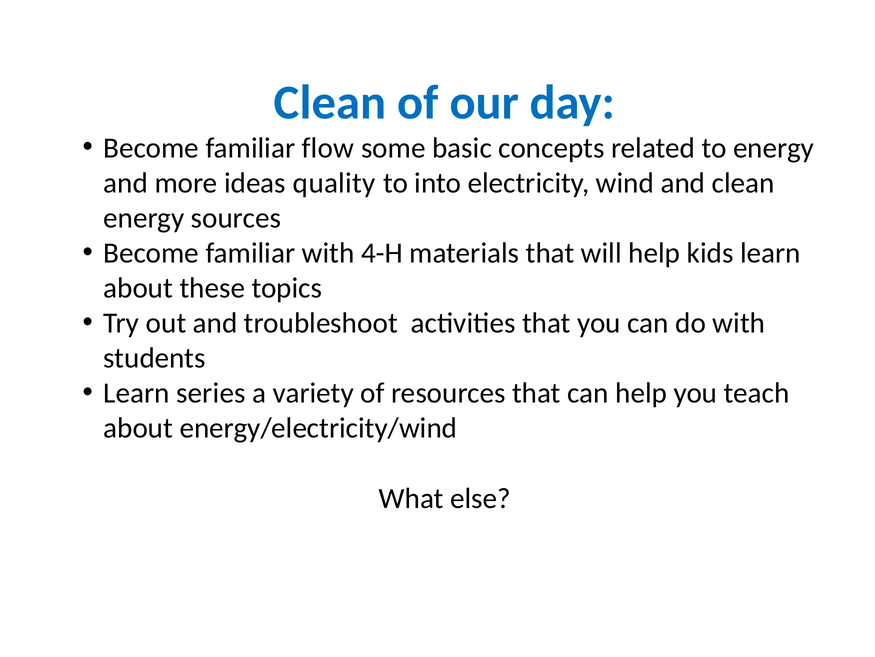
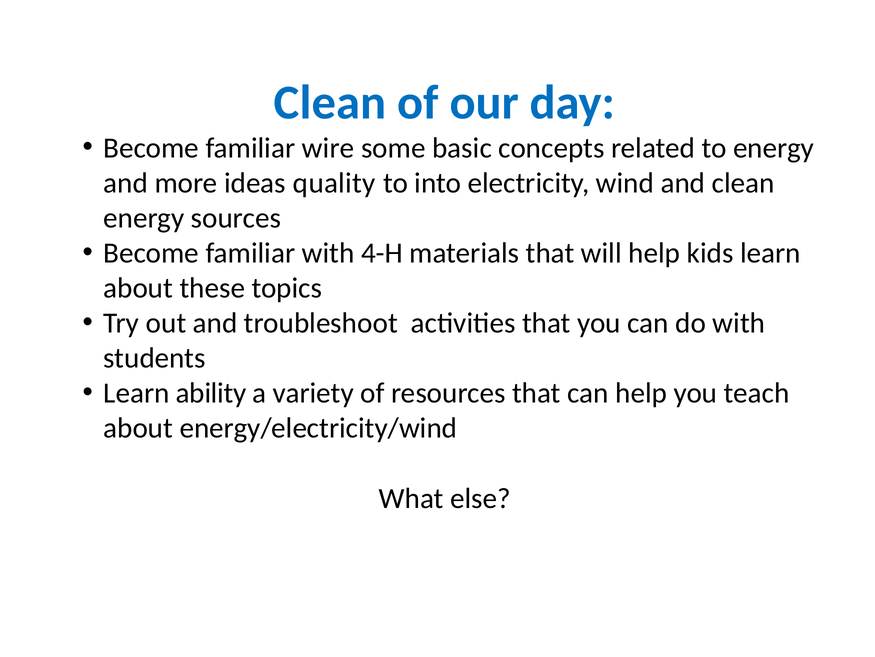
flow: flow -> wire
series: series -> ability
